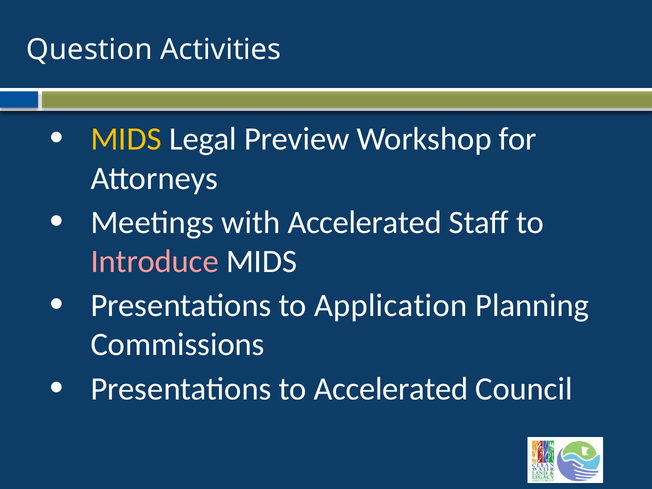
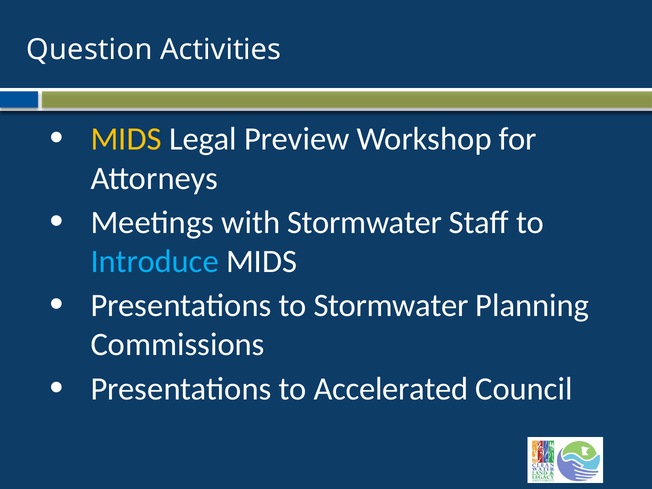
with Accelerated: Accelerated -> Stormwater
Introduce colour: pink -> light blue
to Application: Application -> Stormwater
